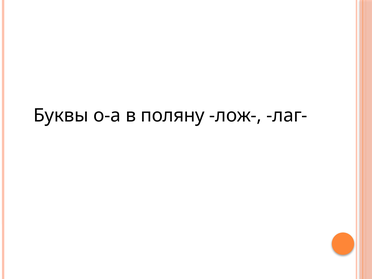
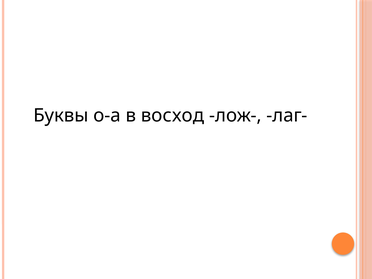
поляну: поляну -> восход
